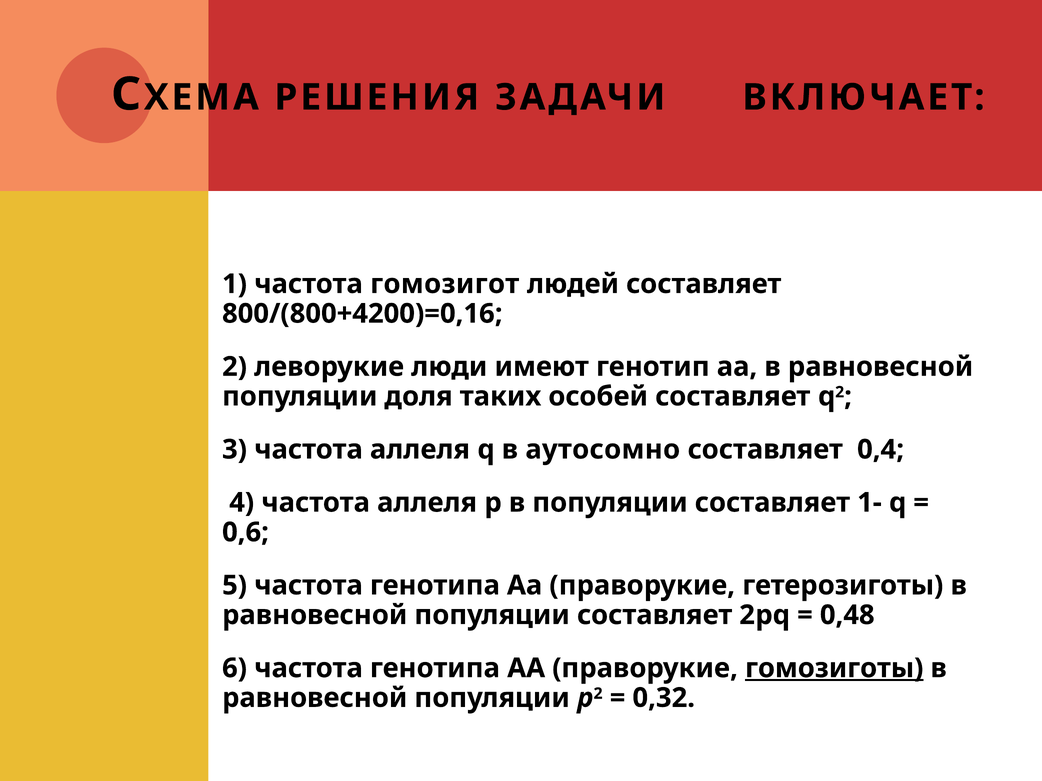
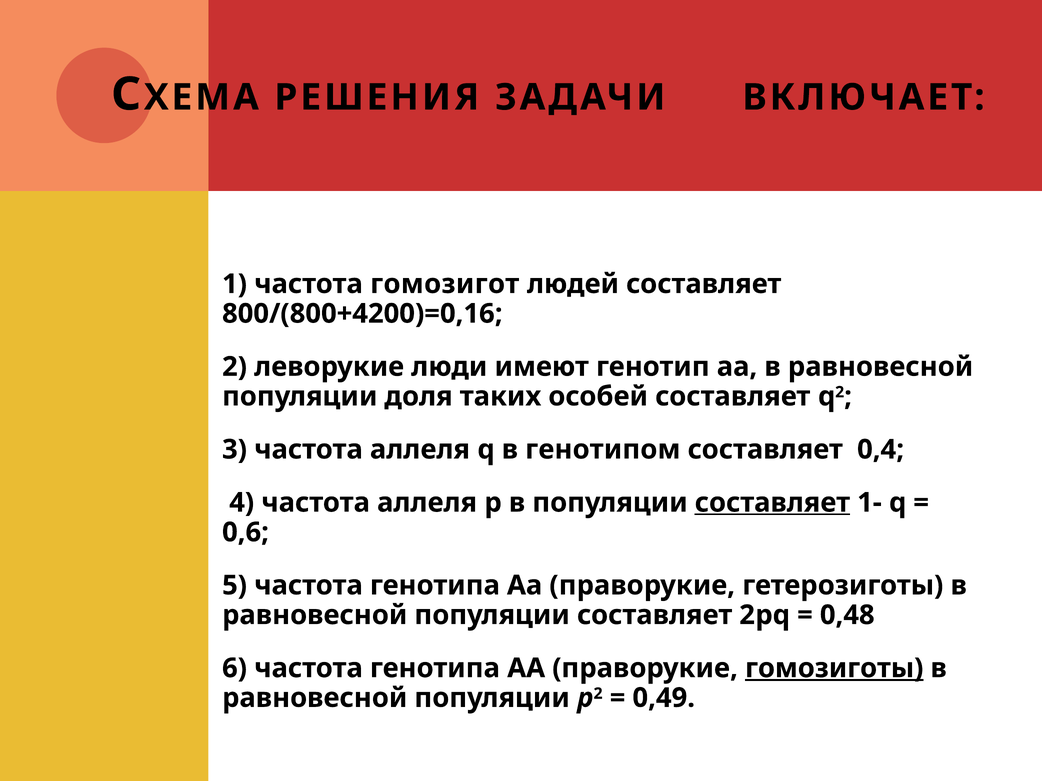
аутосомно: аутосомно -> генотипом
составляет at (772, 503) underline: none -> present
0,32: 0,32 -> 0,49
